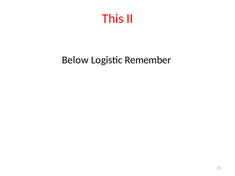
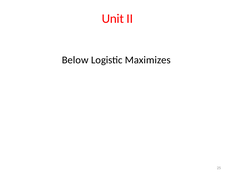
This: This -> Unit
Remember: Remember -> Maximizes
